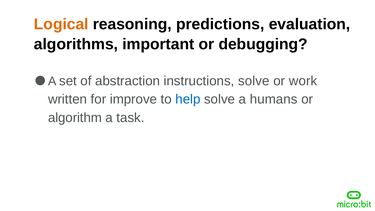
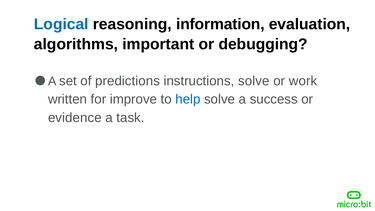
Logical colour: orange -> blue
predictions: predictions -> information
abstraction: abstraction -> predictions
humans: humans -> success
algorithm: algorithm -> evidence
